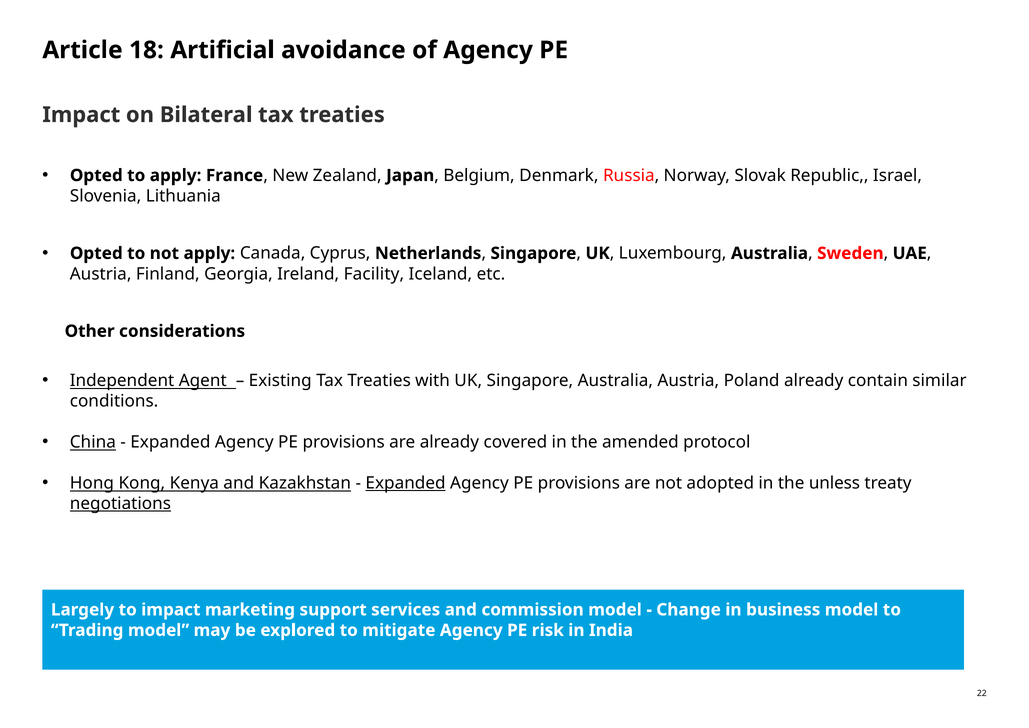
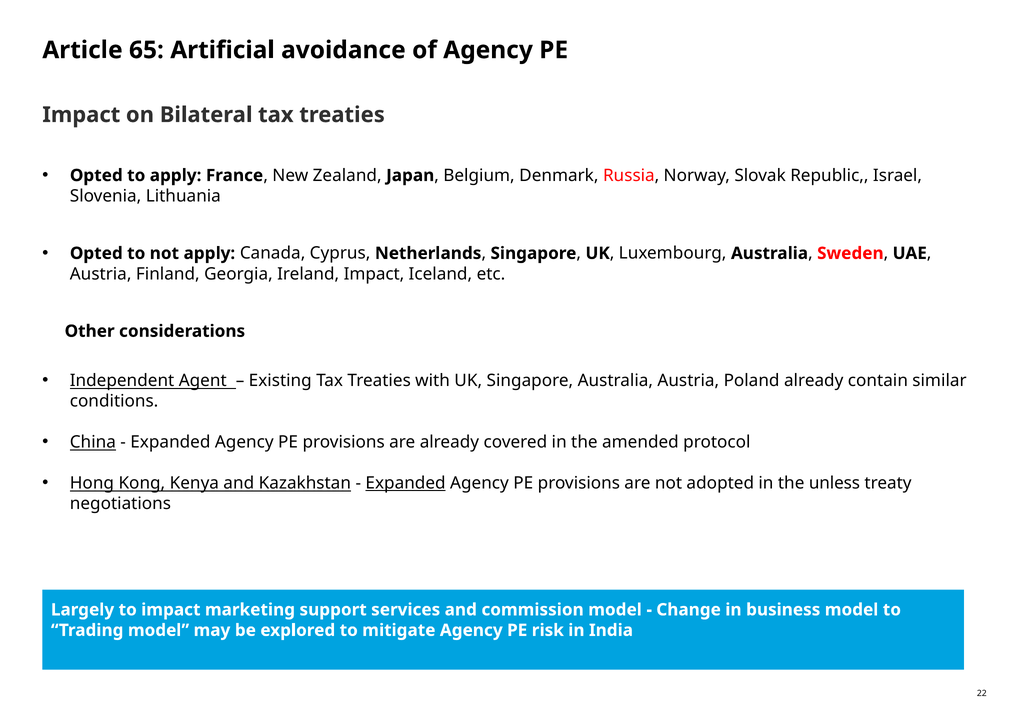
18: 18 -> 65
Ireland Facility: Facility -> Impact
negotiations underline: present -> none
